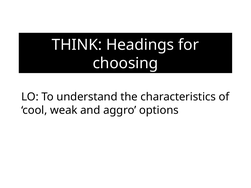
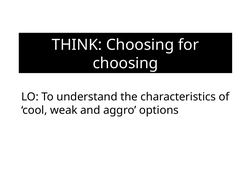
THINK Headings: Headings -> Choosing
